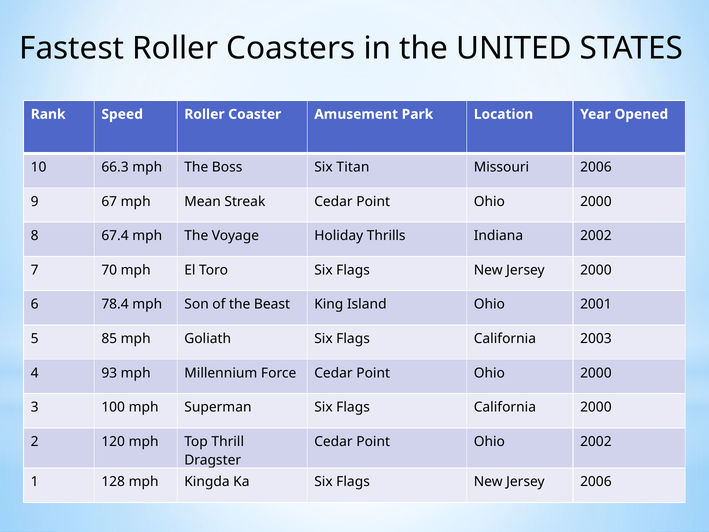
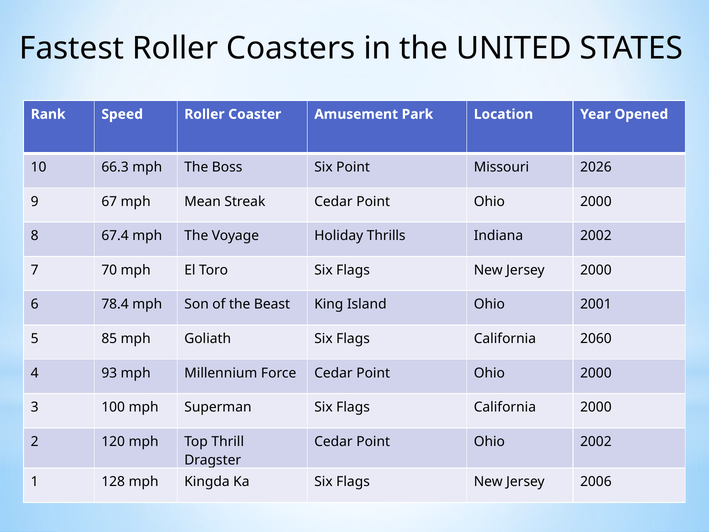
Six Titan: Titan -> Point
Missouri 2006: 2006 -> 2026
2003: 2003 -> 2060
